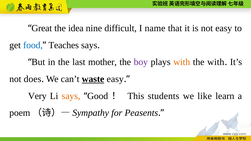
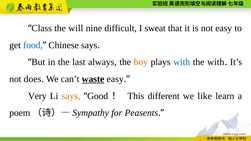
Great: Great -> Class
idea: idea -> will
name: name -> sweat
Teaches: Teaches -> Chinese
mother: mother -> always
boy colour: purple -> orange
with at (182, 62) colour: orange -> blue
students: students -> different
